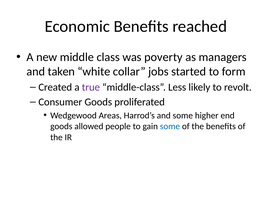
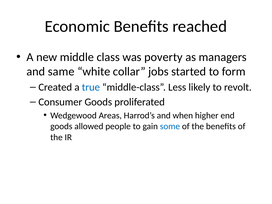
taken: taken -> same
true colour: purple -> blue
and some: some -> when
